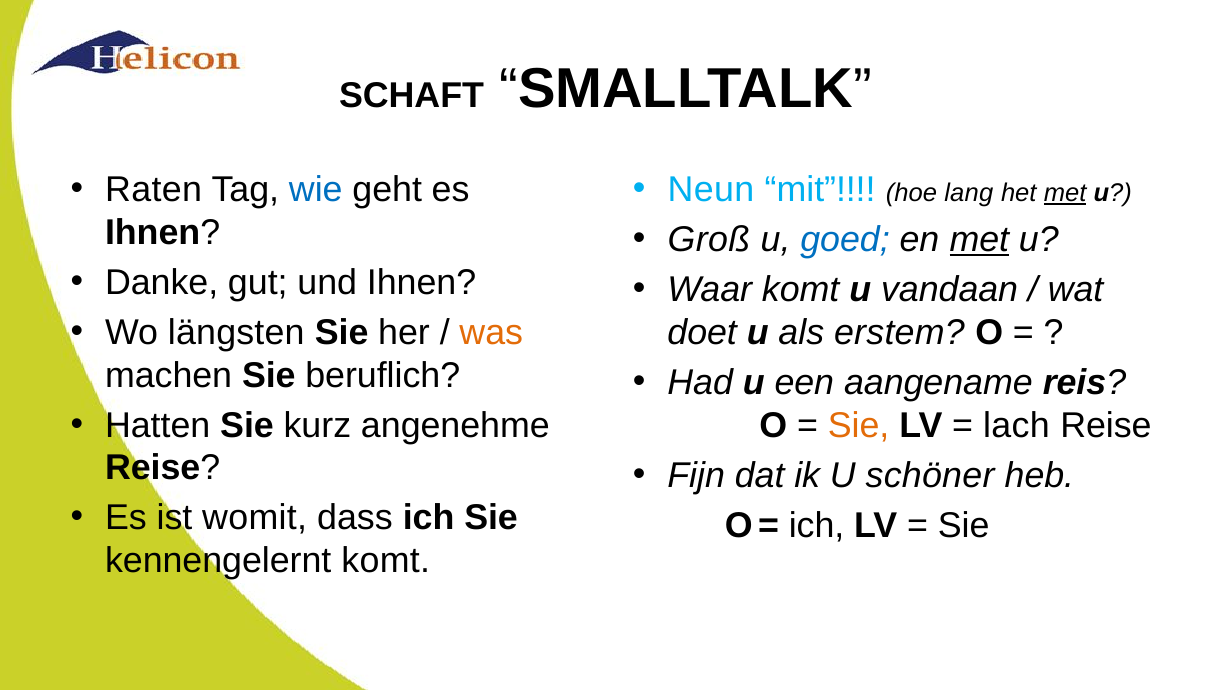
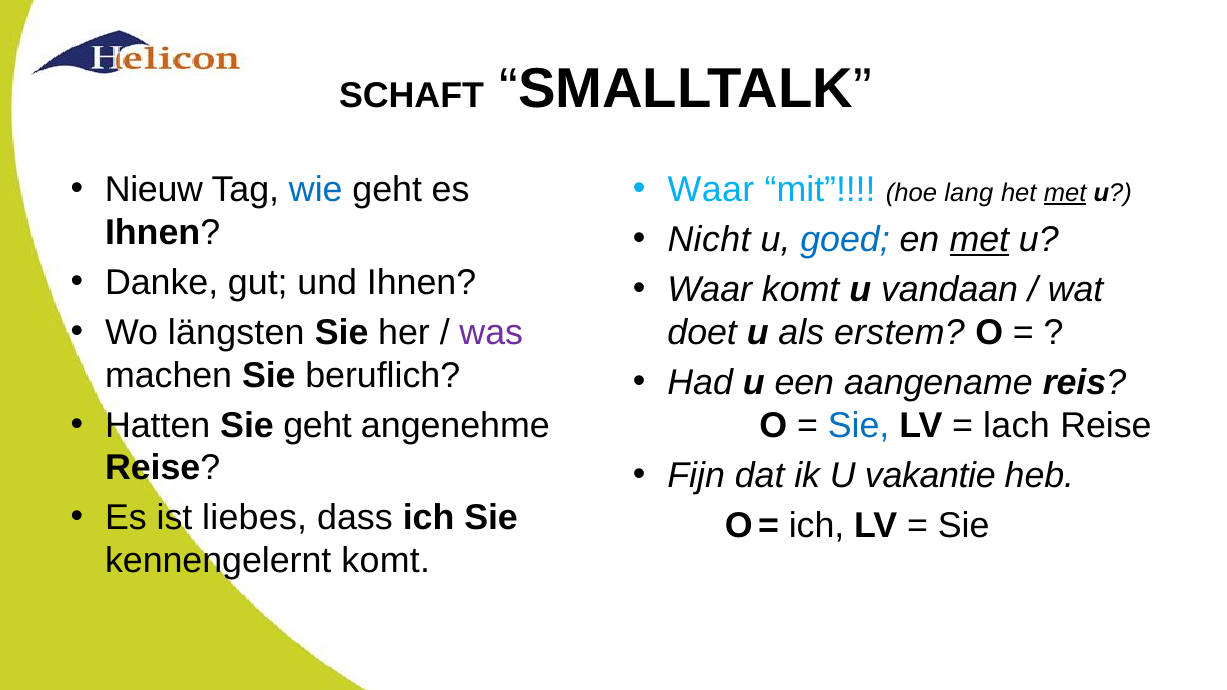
Raten: Raten -> Nieuw
Neun at (711, 190): Neun -> Waar
Groß: Groß -> Nicht
was colour: orange -> purple
Sie kurz: kurz -> geht
Sie at (859, 425) colour: orange -> blue
schöner: schöner -> vakantie
womit: womit -> liebes
